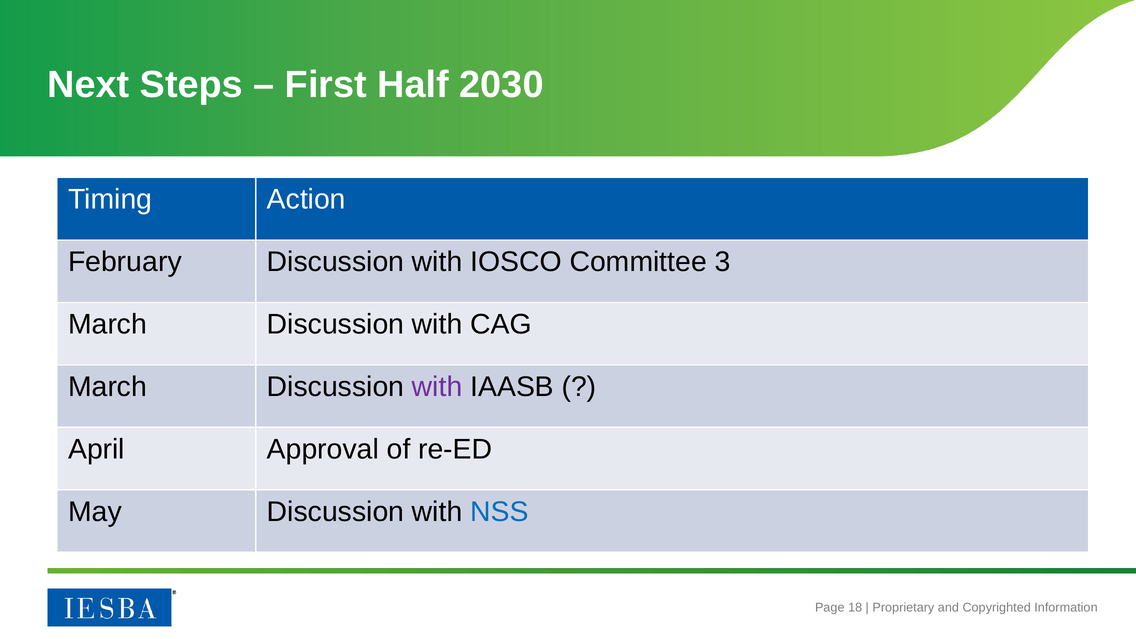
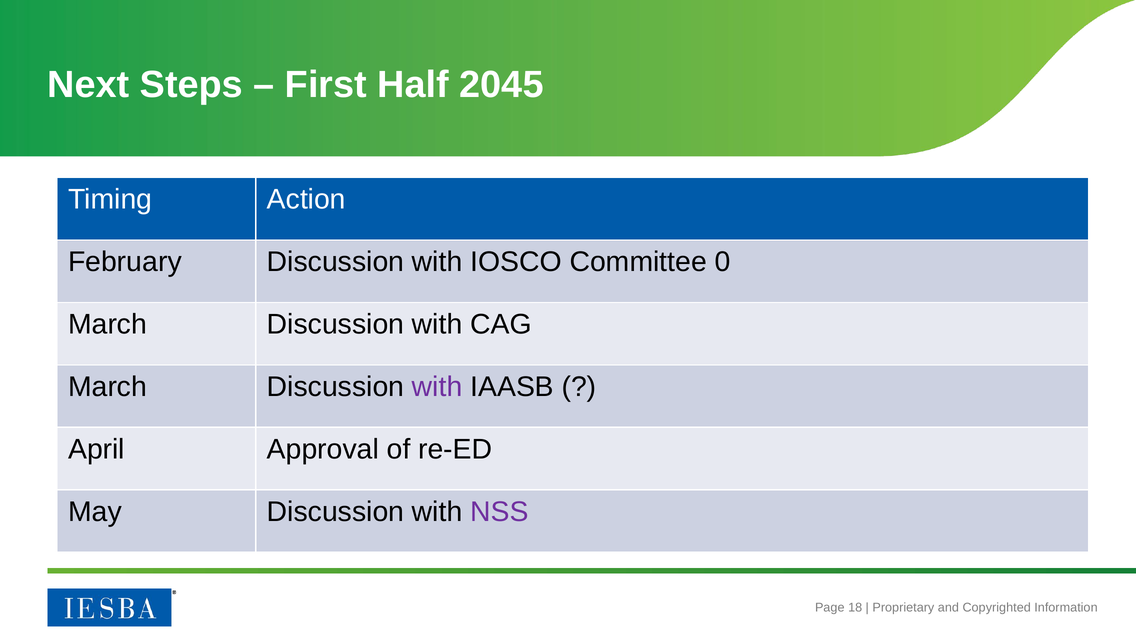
2030: 2030 -> 2045
3: 3 -> 0
NSS colour: blue -> purple
